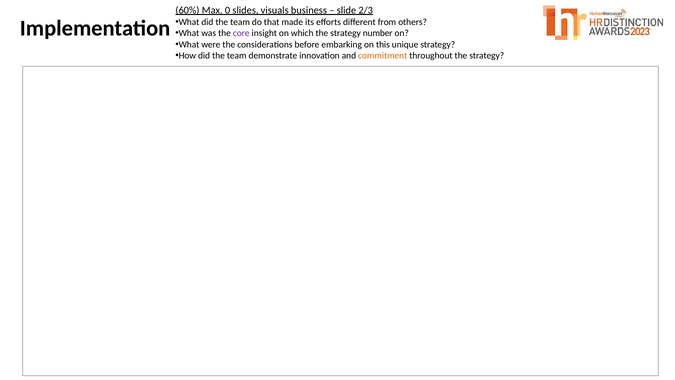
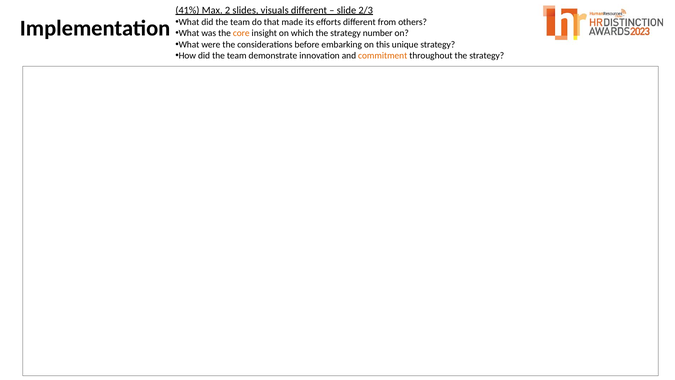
60%: 60% -> 41%
0: 0 -> 2
visuals business: business -> different
core colour: purple -> orange
